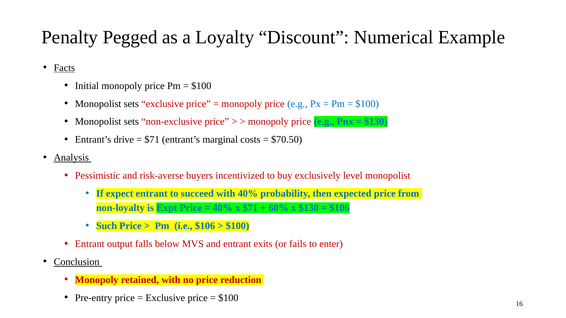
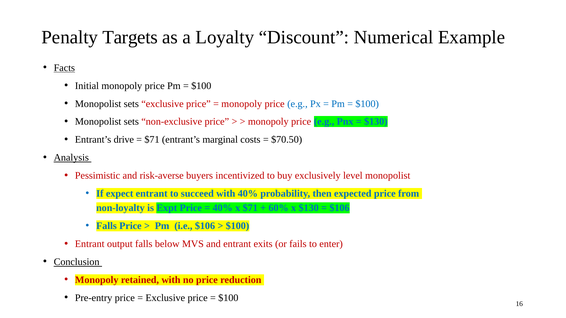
Pegged: Pegged -> Targets
Such at (107, 226): Such -> Falls
